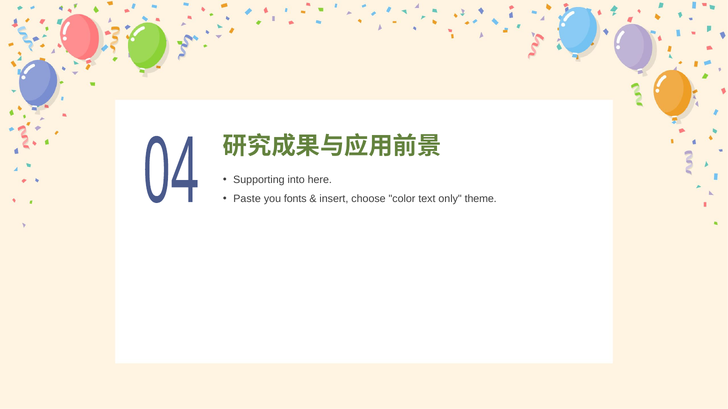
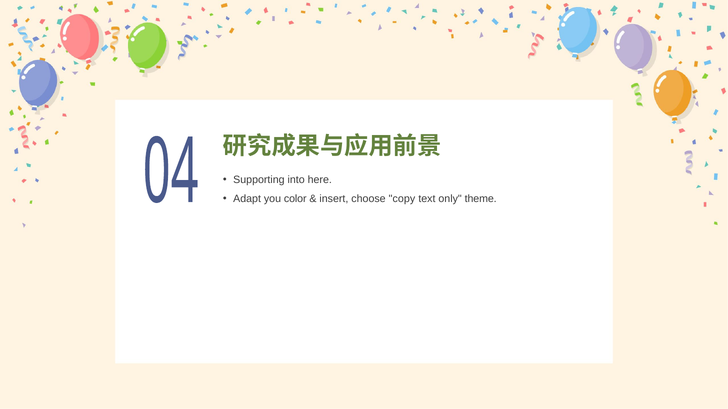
Paste: Paste -> Adapt
fonts: fonts -> color
color: color -> copy
